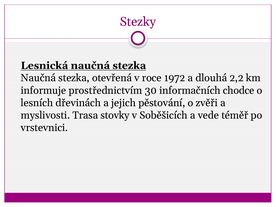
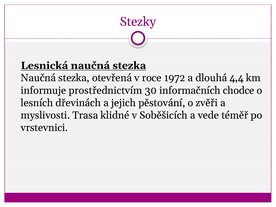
2,2: 2,2 -> 4,4
stovky: stovky -> klidné
